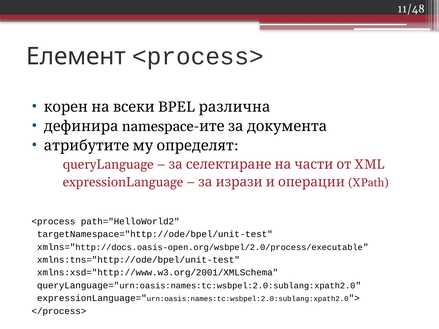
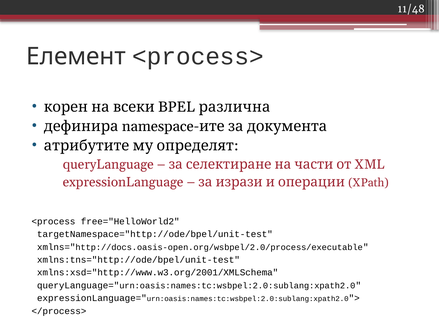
path="HelloWorld2: path="HelloWorld2 -> free="HelloWorld2
